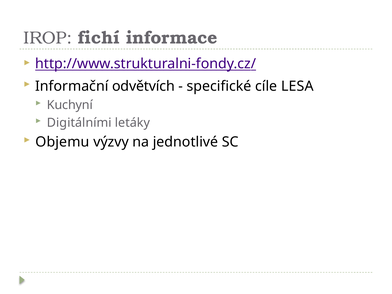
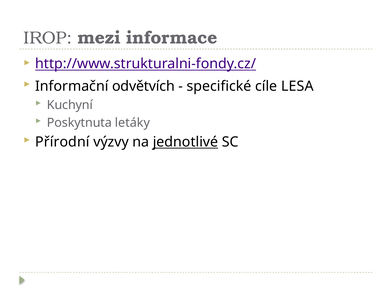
fichí: fichí -> mezi
Digitálními: Digitálními -> Poskytnuta
Objemu: Objemu -> Přírodní
jednotlivé underline: none -> present
